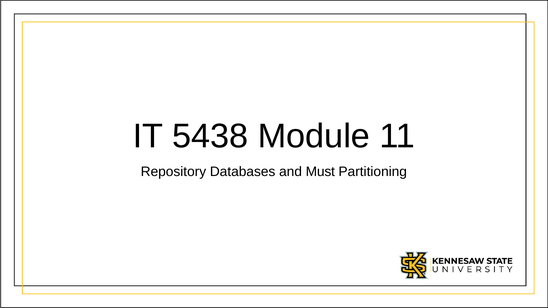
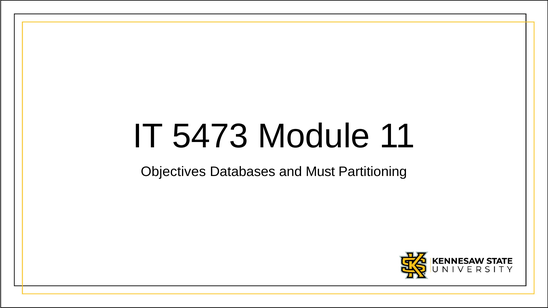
5438: 5438 -> 5473
Repository: Repository -> Objectives
